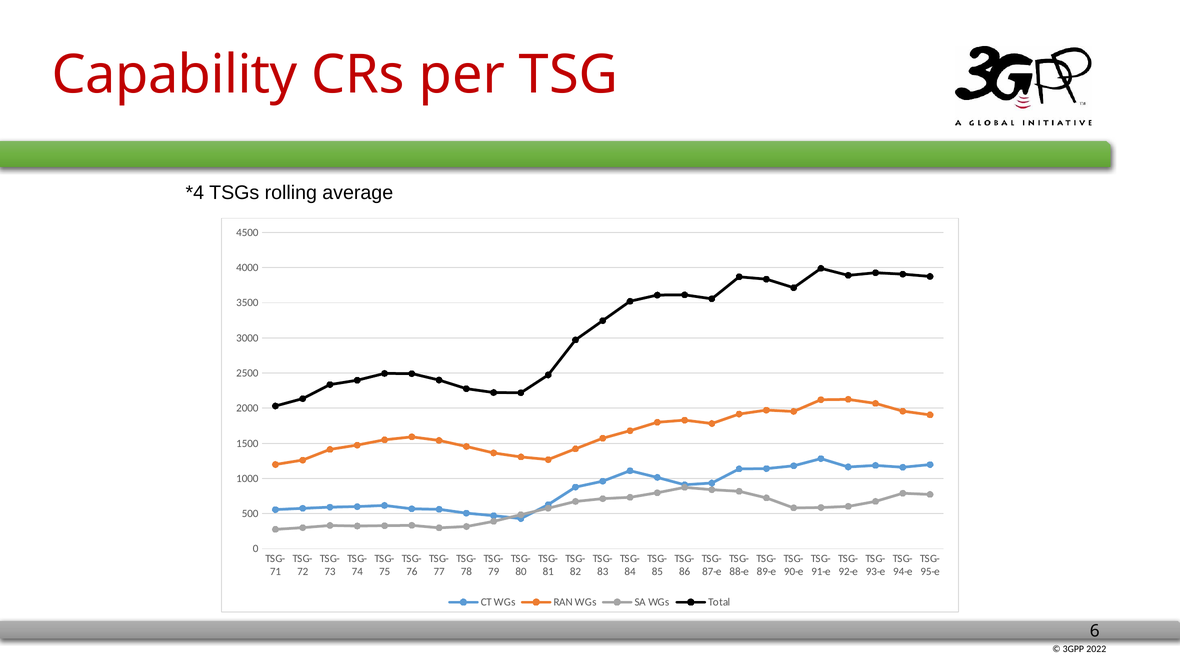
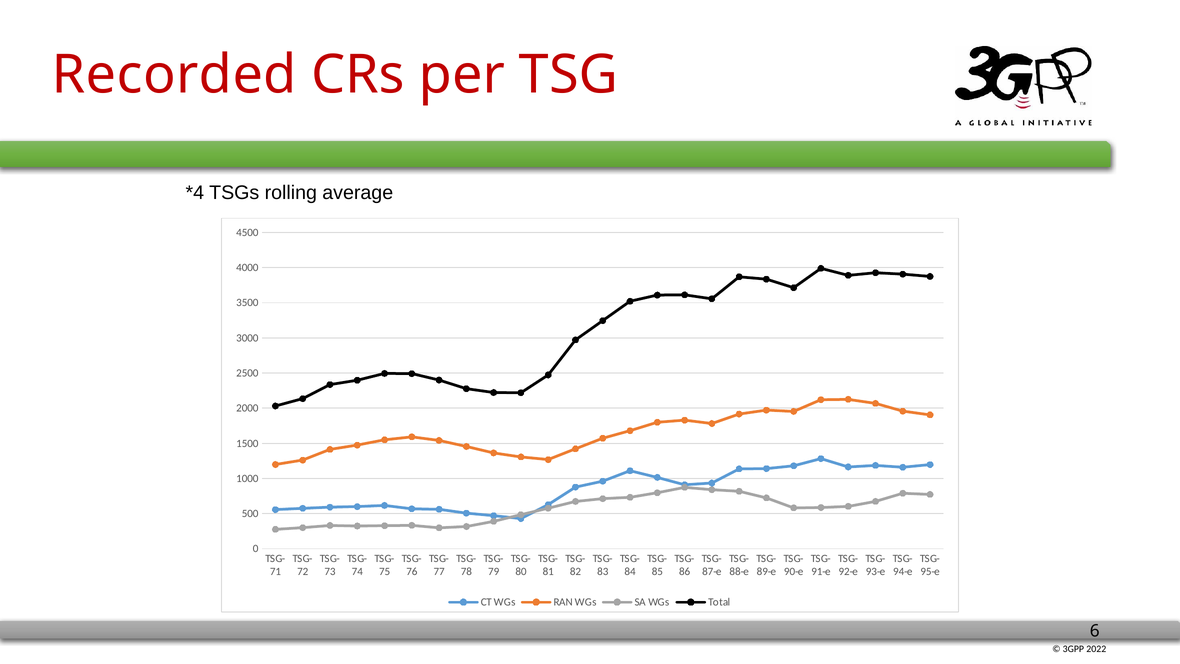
Capability: Capability -> Recorded
